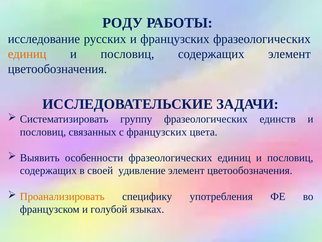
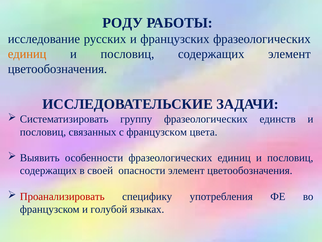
с французских: французских -> французском
удивление: удивление -> опасности
Проанализировать colour: orange -> red
